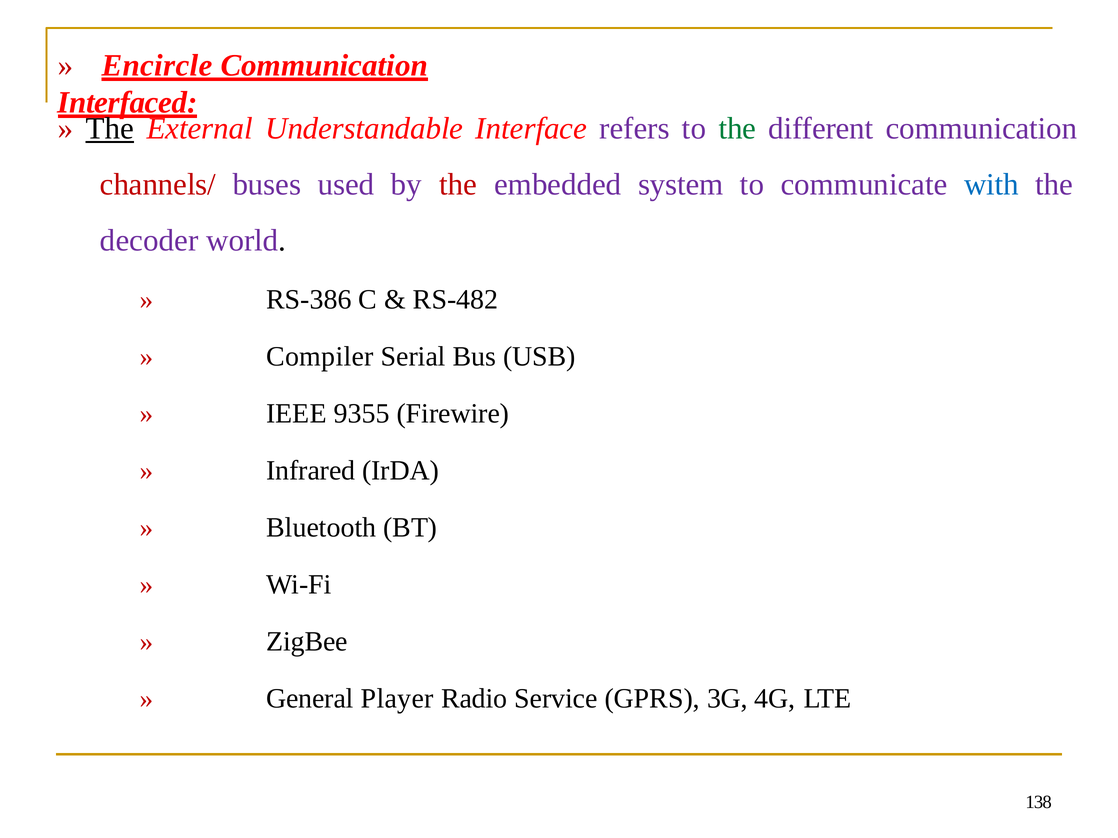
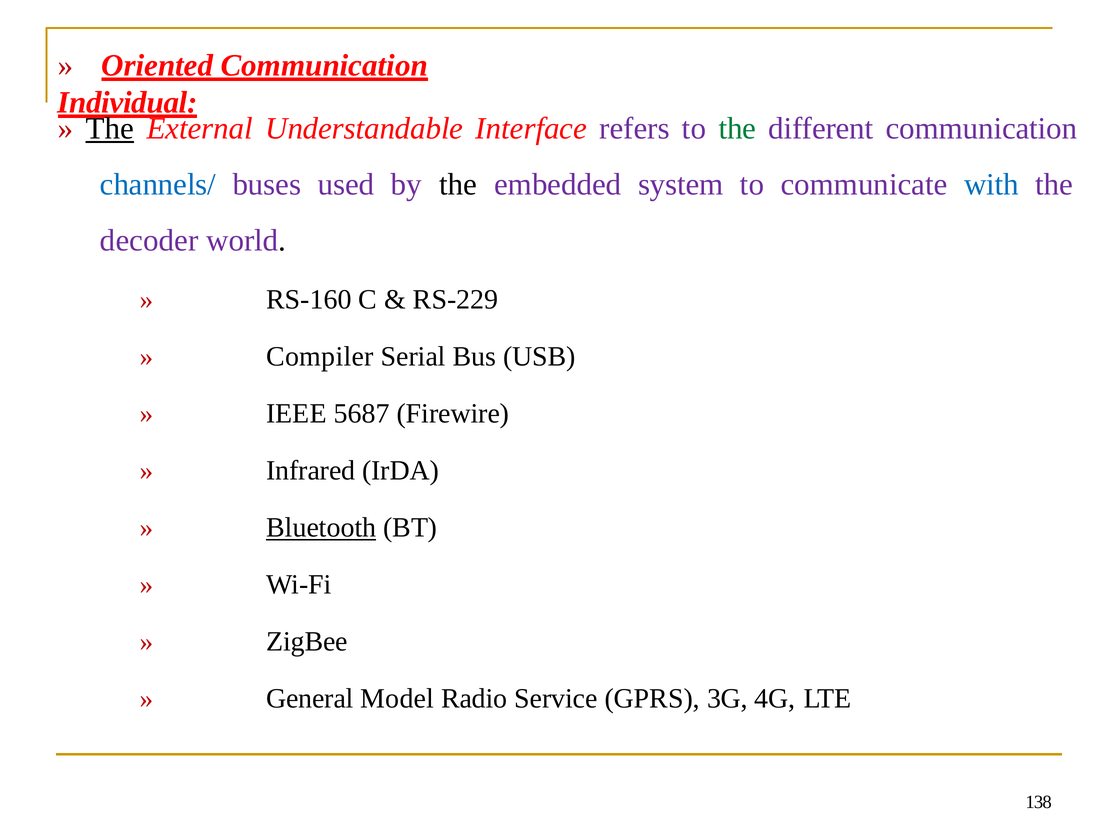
Encircle: Encircle -> Oriented
Interfaced: Interfaced -> Individual
channels/ colour: red -> blue
the at (458, 185) colour: red -> black
RS-386: RS-386 -> RS-160
RS-482: RS-482 -> RS-229
9355: 9355 -> 5687
Bluetooth underline: none -> present
Player: Player -> Model
